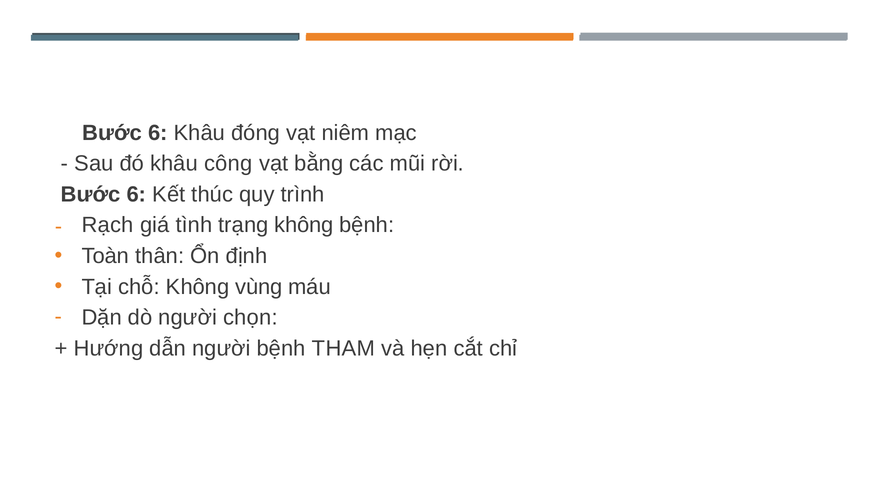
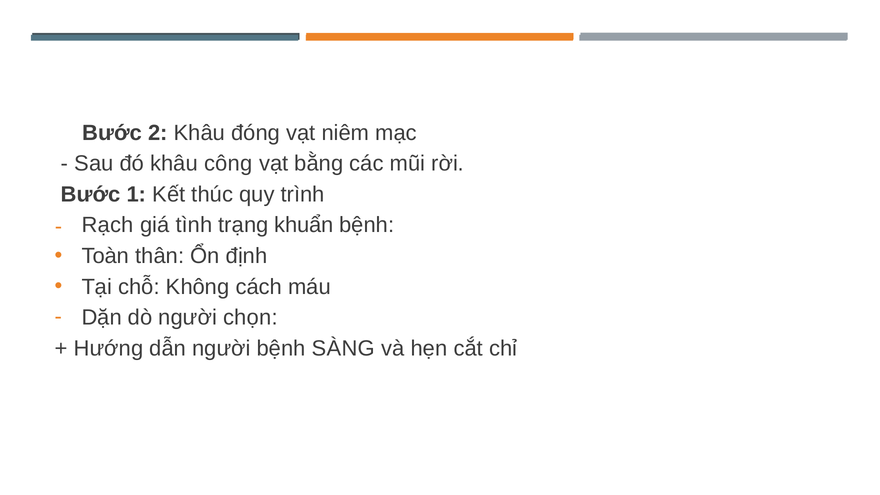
6 at (158, 133): 6 -> 2
6 at (137, 194): 6 -> 1
trạng không: không -> khuẩn
vùng: vùng -> cách
THAM: THAM -> SÀNG
